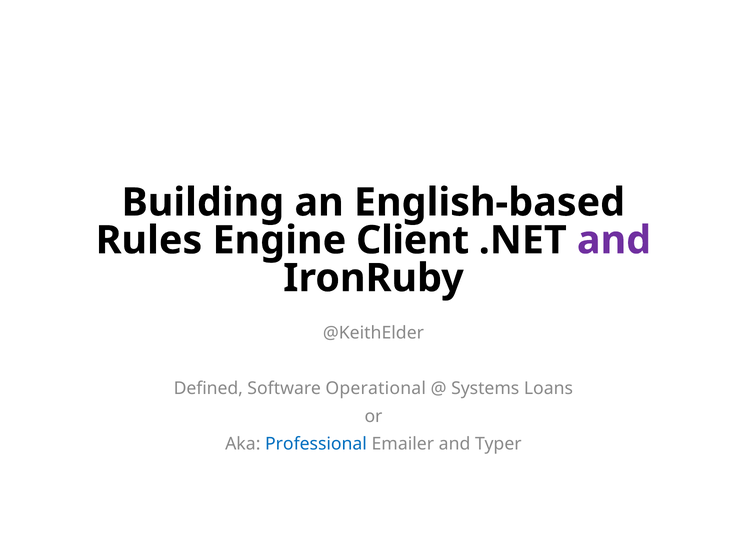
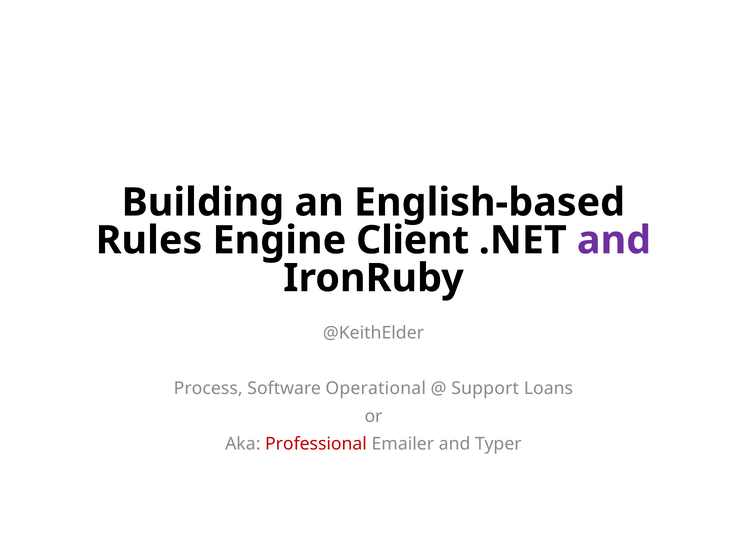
Defined: Defined -> Process
Systems: Systems -> Support
Professional colour: blue -> red
